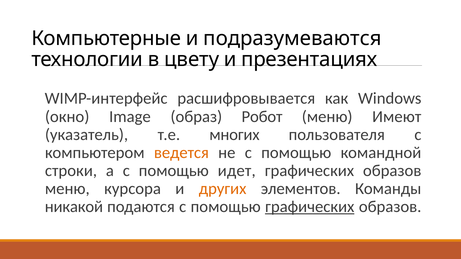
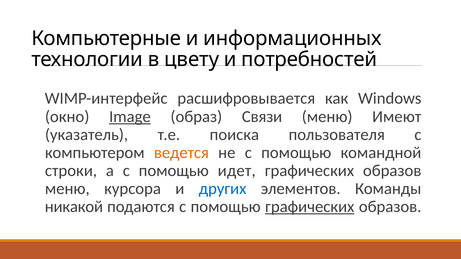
подразумеваются: подразумеваются -> информационных
презентациях: презентациях -> потребностей
Image underline: none -> present
Робот: Робот -> Связи
многих: многих -> поиска
других colour: orange -> blue
